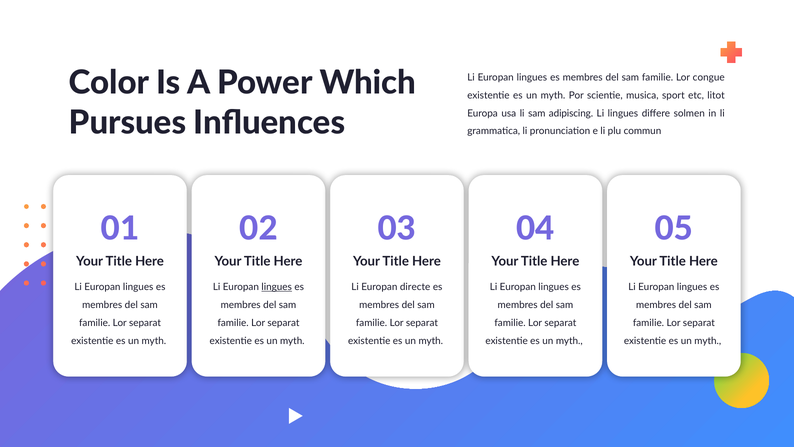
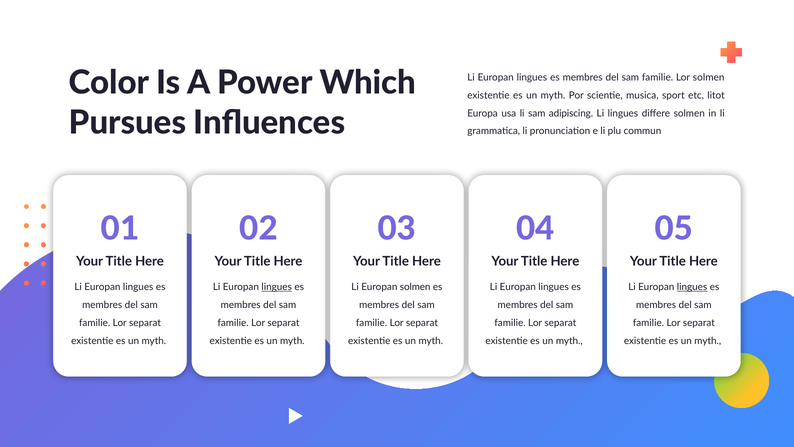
Lor congue: congue -> solmen
Europan directe: directe -> solmen
lingues at (692, 287) underline: none -> present
